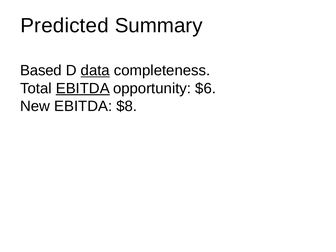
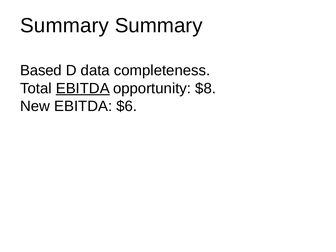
Predicted at (65, 26): Predicted -> Summary
data underline: present -> none
$6: $6 -> $8
$8: $8 -> $6
